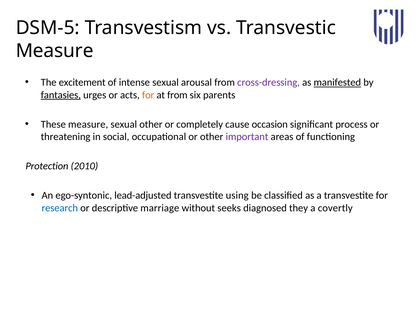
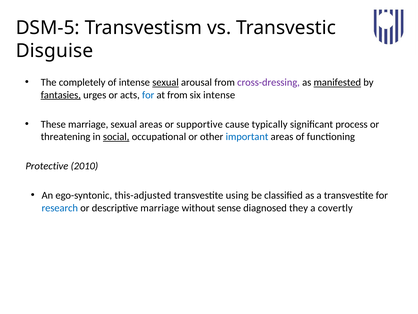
Measure at (55, 51): Measure -> Disguise
excitement: excitement -> completely
sexual at (166, 82) underline: none -> present
for at (148, 95) colour: orange -> blue
six parents: parents -> intense
These measure: measure -> marriage
sexual other: other -> areas
completely: completely -> supportive
occasion: occasion -> typically
social underline: none -> present
important colour: purple -> blue
Protection: Protection -> Protective
lead-adjusted: lead-adjusted -> this-adjusted
seeks: seeks -> sense
